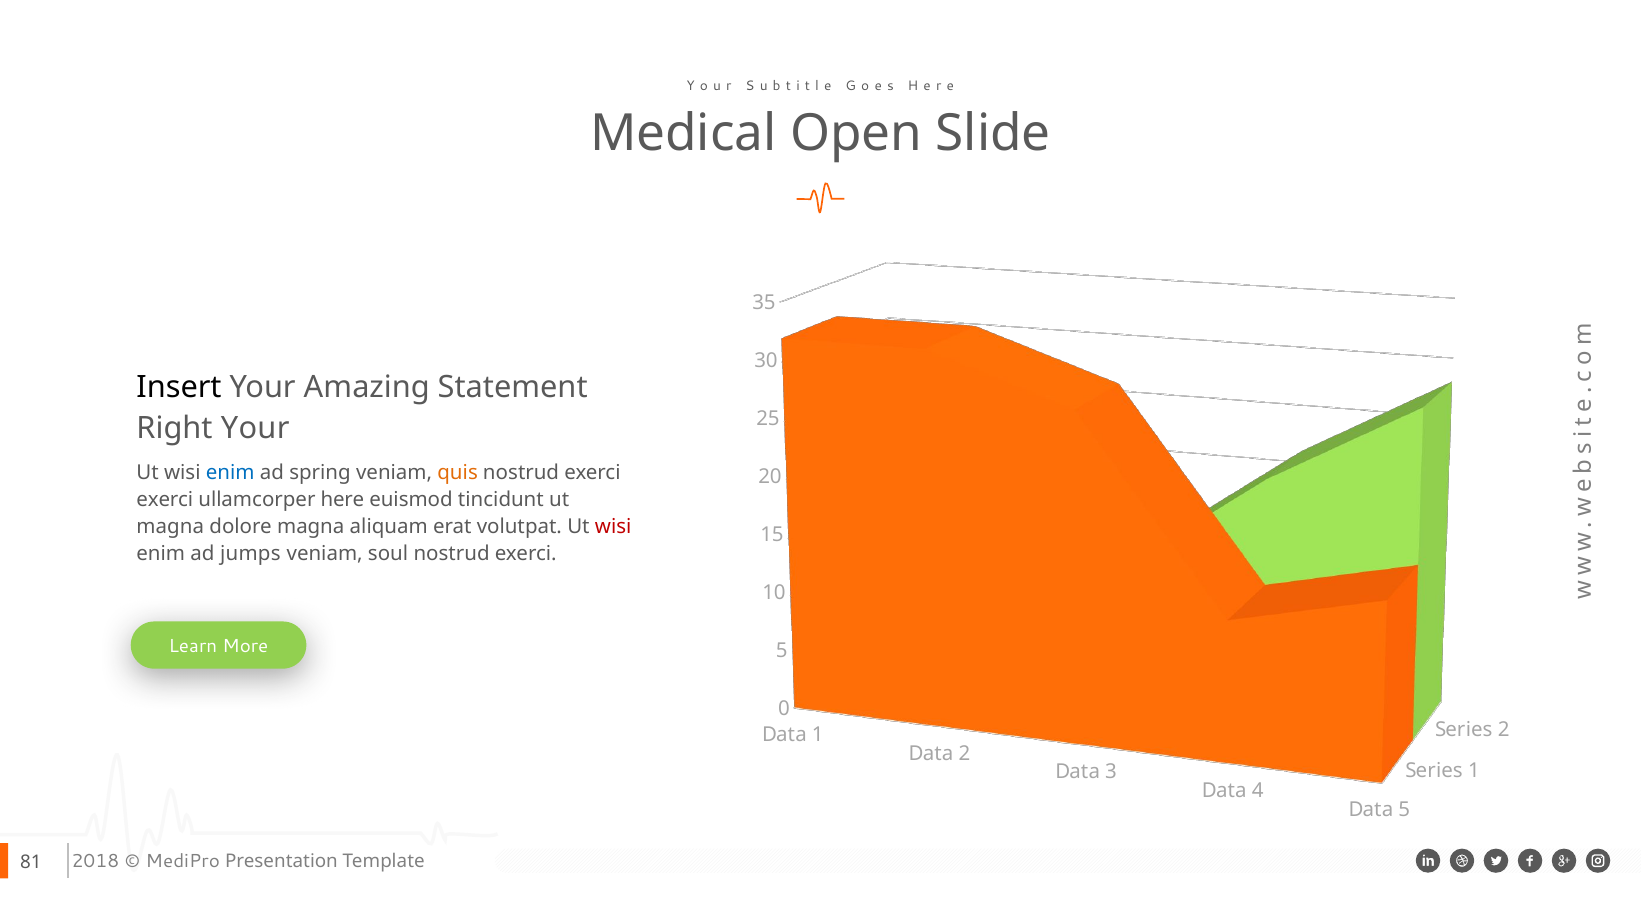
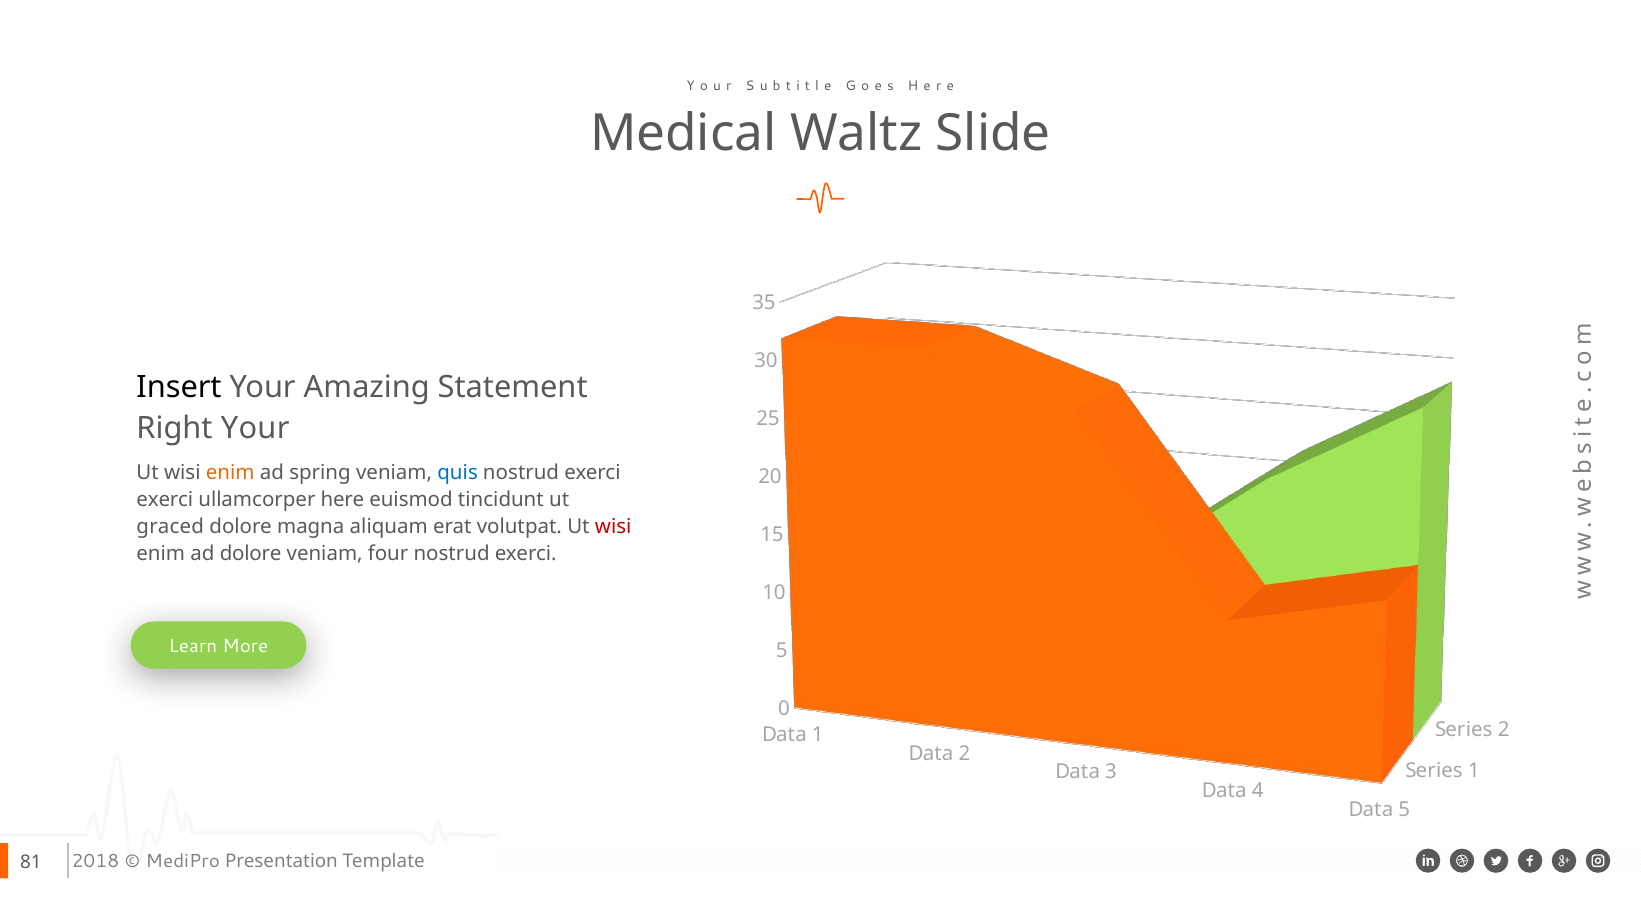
Open: Open -> Waltz
enim at (230, 473) colour: blue -> orange
quis colour: orange -> blue
magna at (170, 527): magna -> graced
ad jumps: jumps -> dolore
soul: soul -> four
